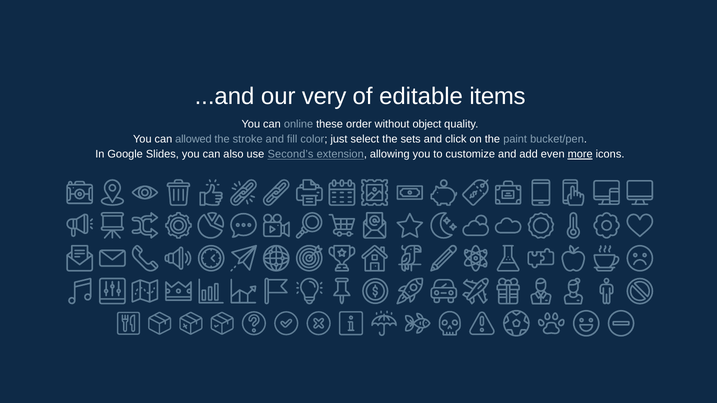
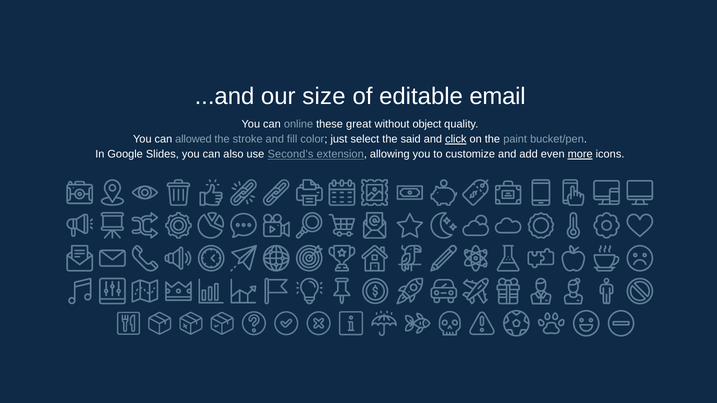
very: very -> size
items: items -> email
order: order -> great
sets: sets -> said
click underline: none -> present
